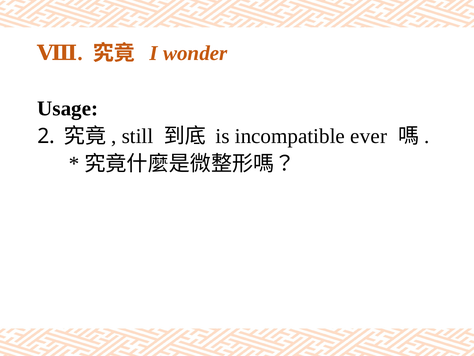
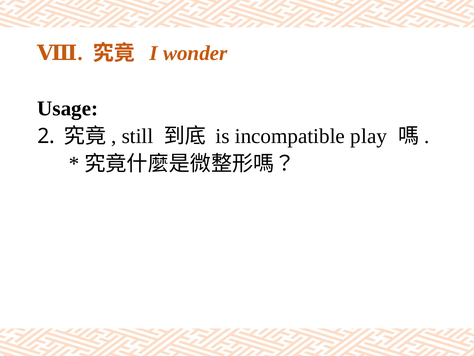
ever: ever -> play
